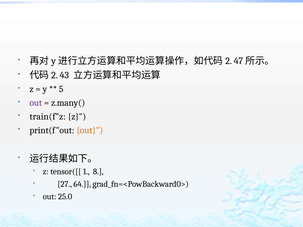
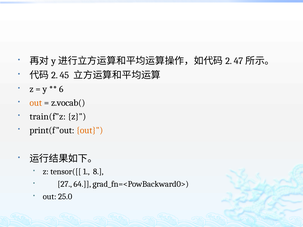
43: 43 -> 45
5: 5 -> 6
out at (36, 103) colour: purple -> orange
z.many(: z.many( -> z.vocab(
